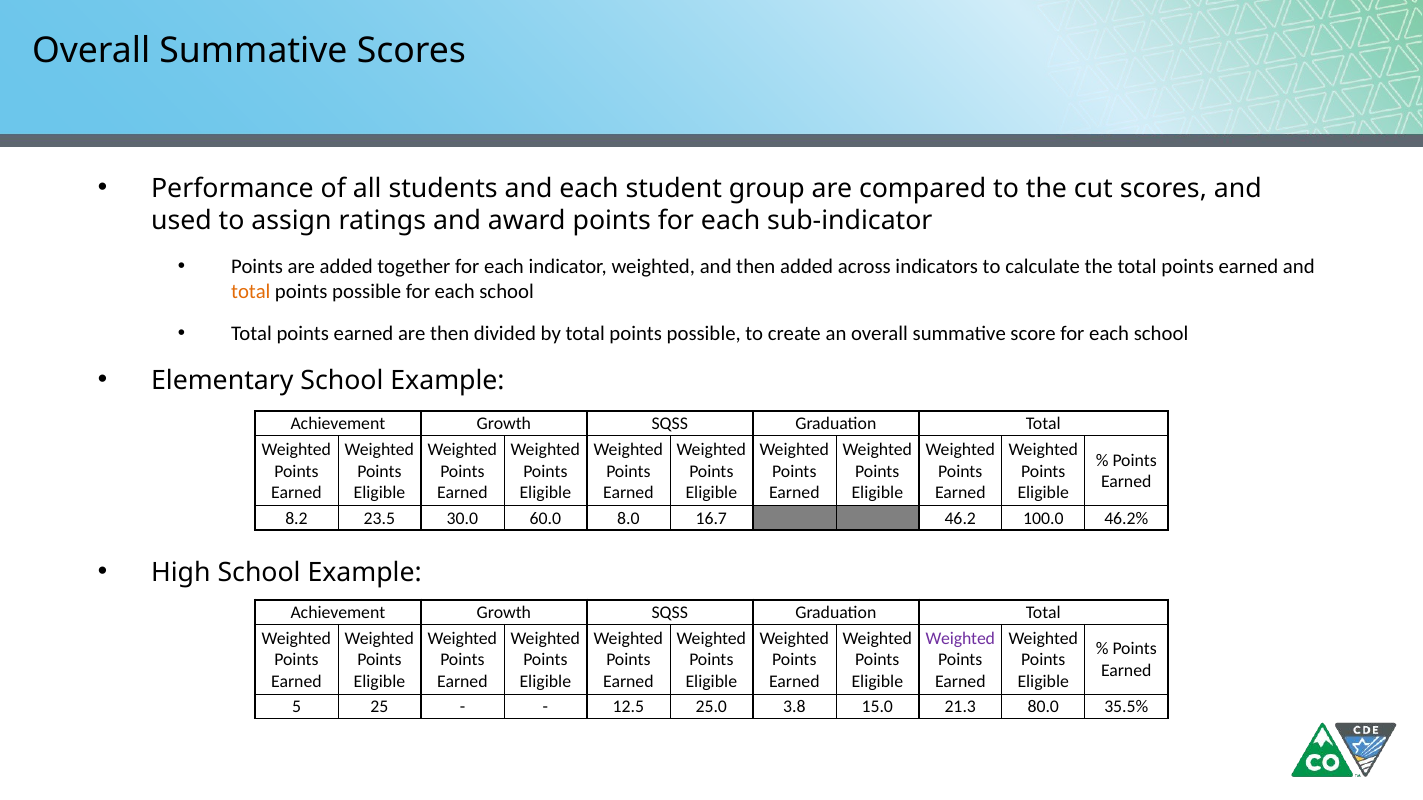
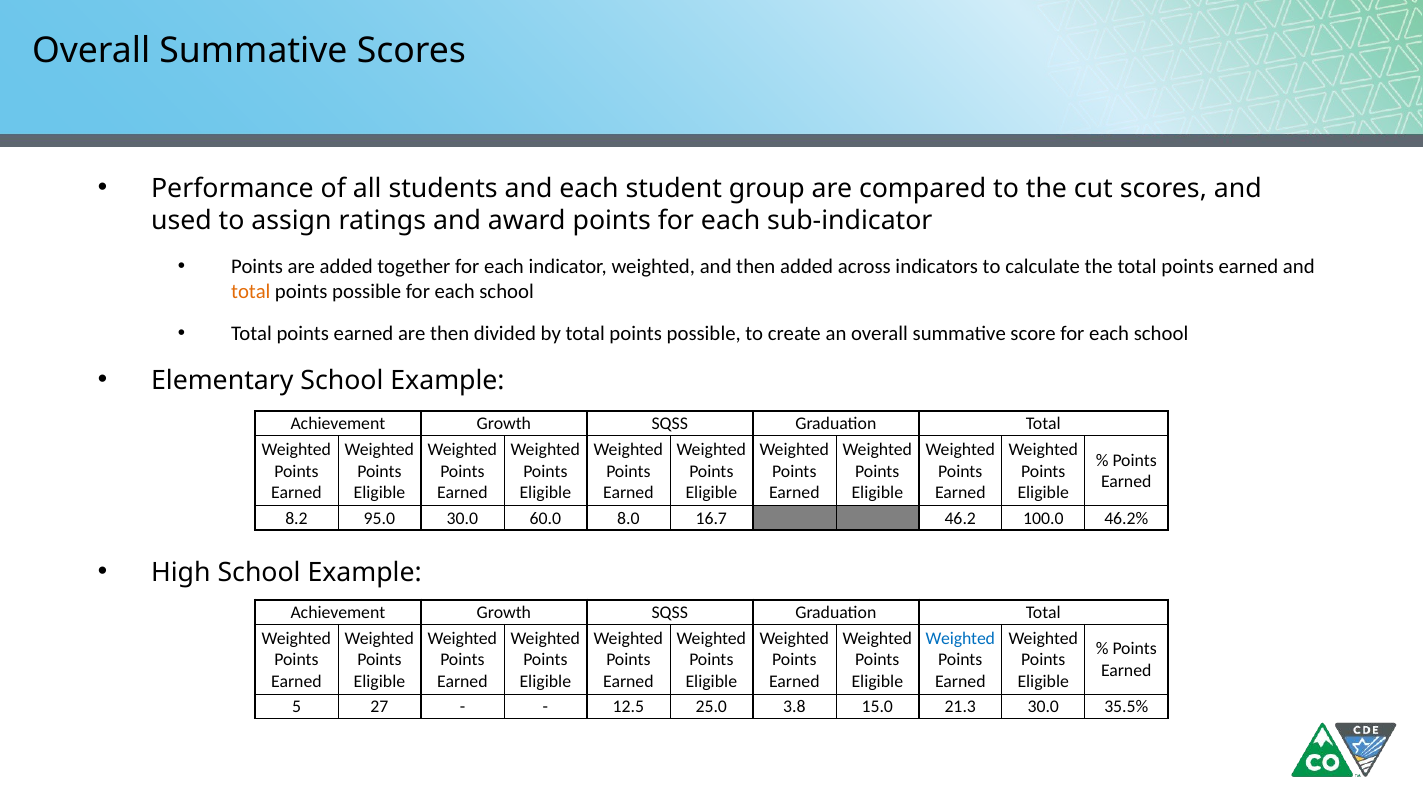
23.5: 23.5 -> 95.0
Weighted at (960, 639) colour: purple -> blue
25: 25 -> 27
21.3 80.0: 80.0 -> 30.0
